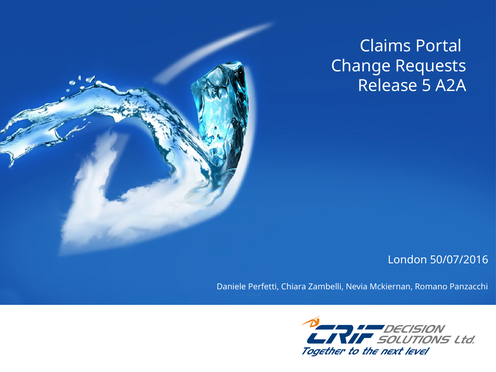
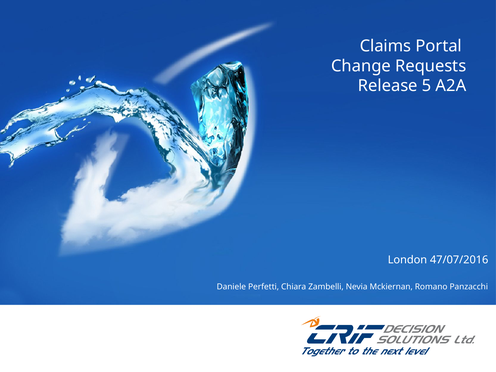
50/07/2016: 50/07/2016 -> 47/07/2016
